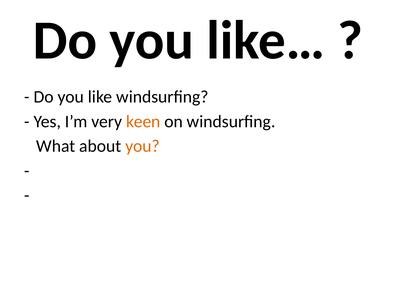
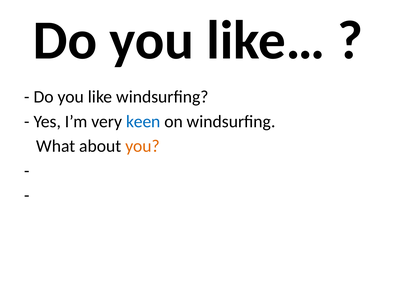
keen colour: orange -> blue
